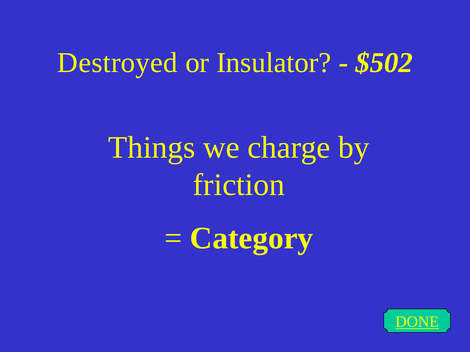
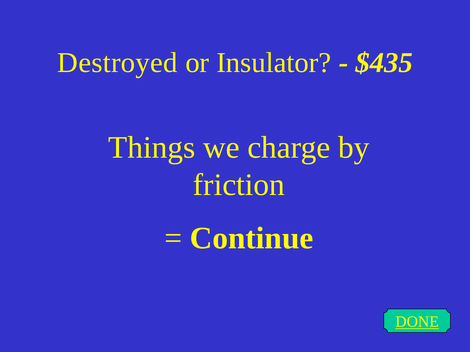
$502: $502 -> $435
Category: Category -> Continue
